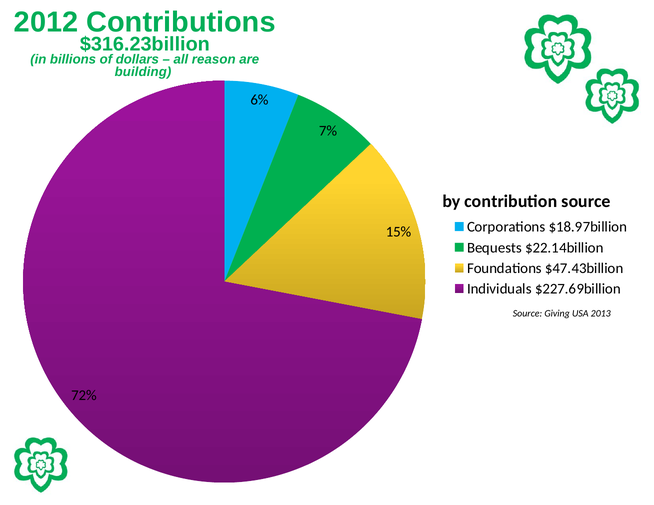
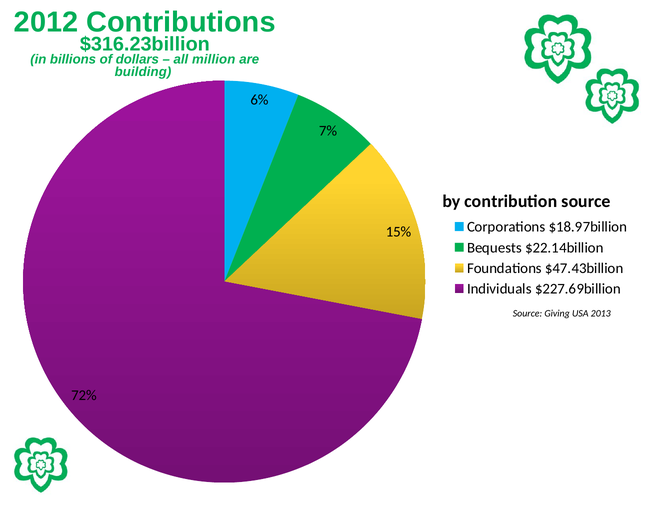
reason: reason -> million
